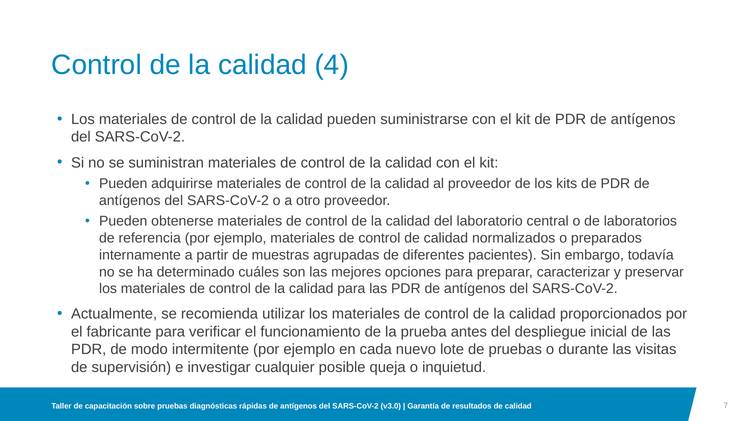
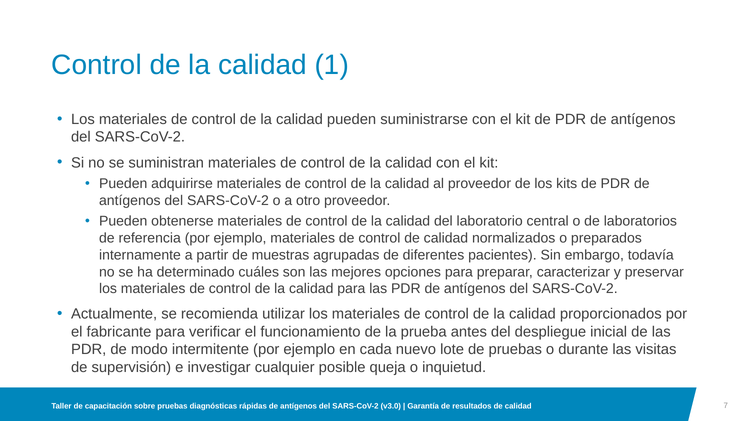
4: 4 -> 1
